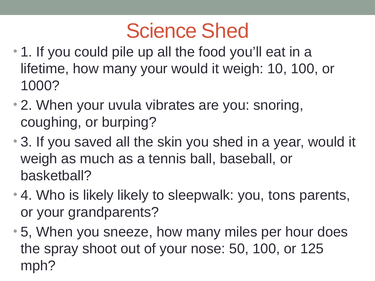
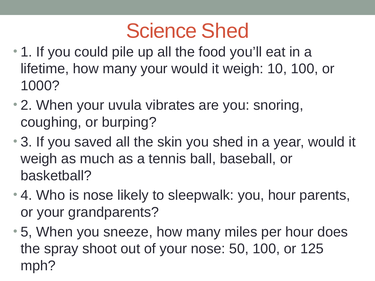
is likely: likely -> nose
you tons: tons -> hour
